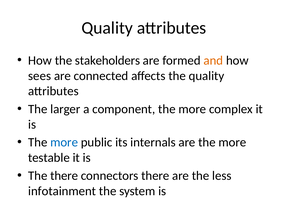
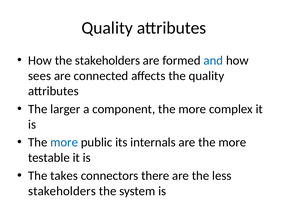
and colour: orange -> blue
The there: there -> takes
infotainment at (62, 191): infotainment -> stakeholders
